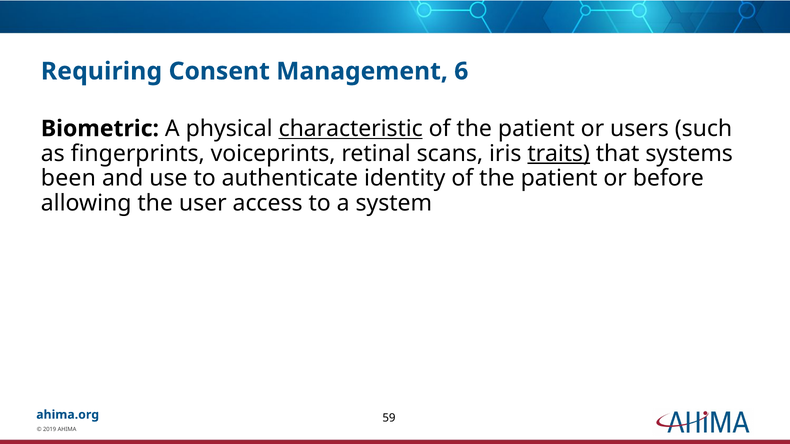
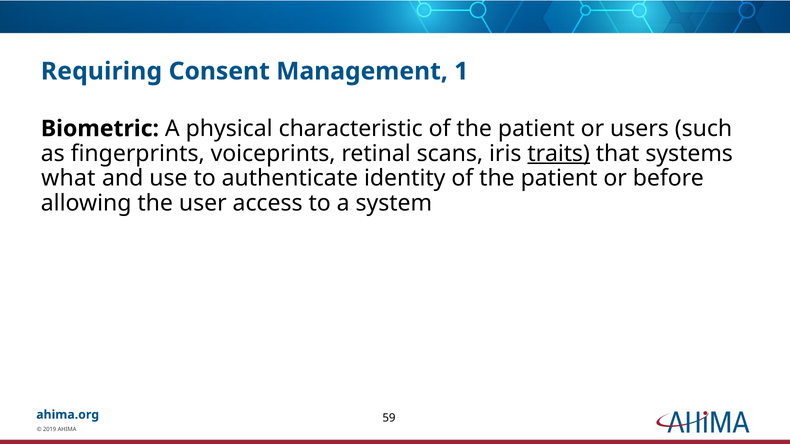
6: 6 -> 1
characteristic underline: present -> none
been: been -> what
